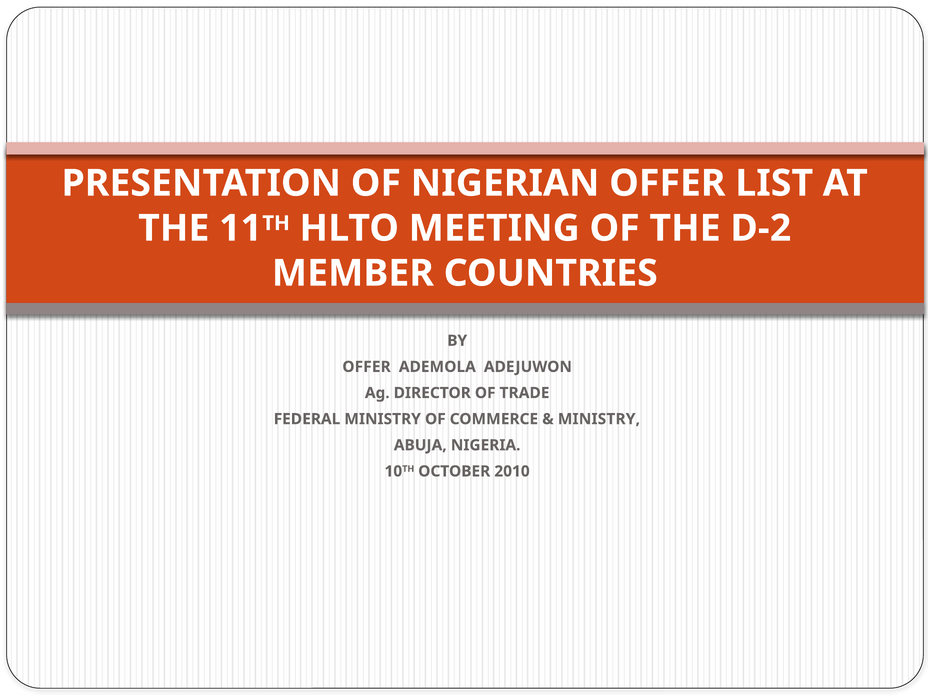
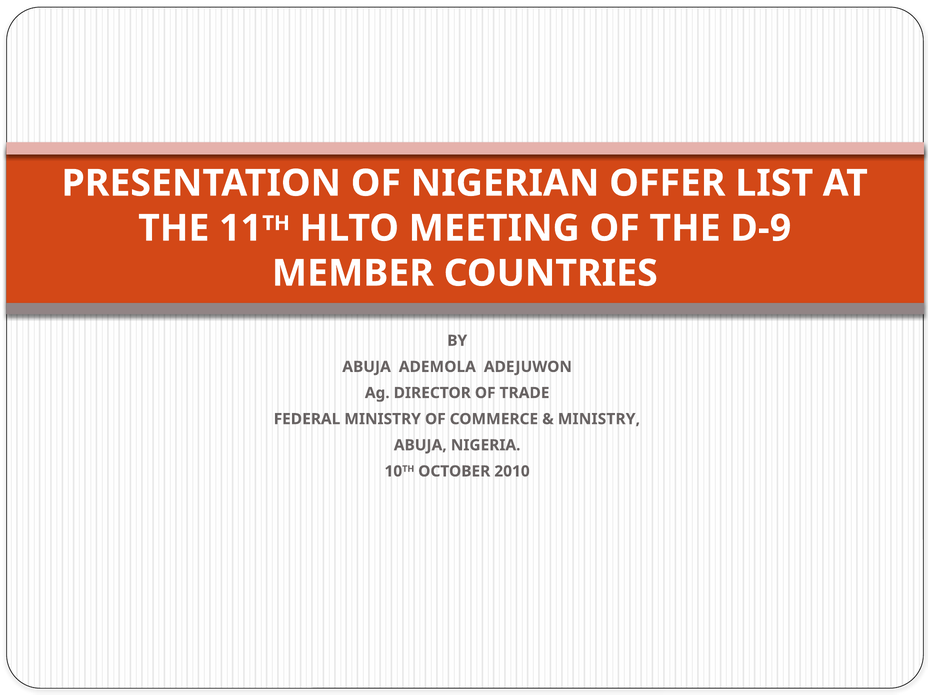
D-2: D-2 -> D-9
OFFER at (367, 367): OFFER -> ABUJA
